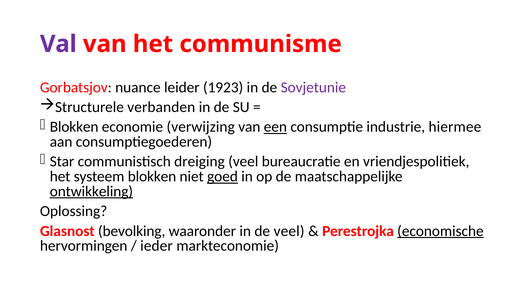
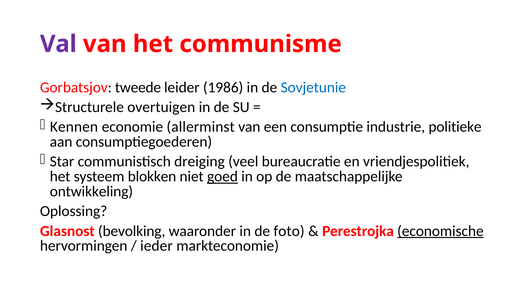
nuance: nuance -> tweede
1923: 1923 -> 1986
Sovjetunie colour: purple -> blue
verbanden: verbanden -> overtuigen
Blokken at (74, 127): Blokken -> Kennen
verwijzing: verwijzing -> allerminst
een underline: present -> none
hiermee: hiermee -> politieke
ontwikkeling underline: present -> none
de veel: veel -> foto
